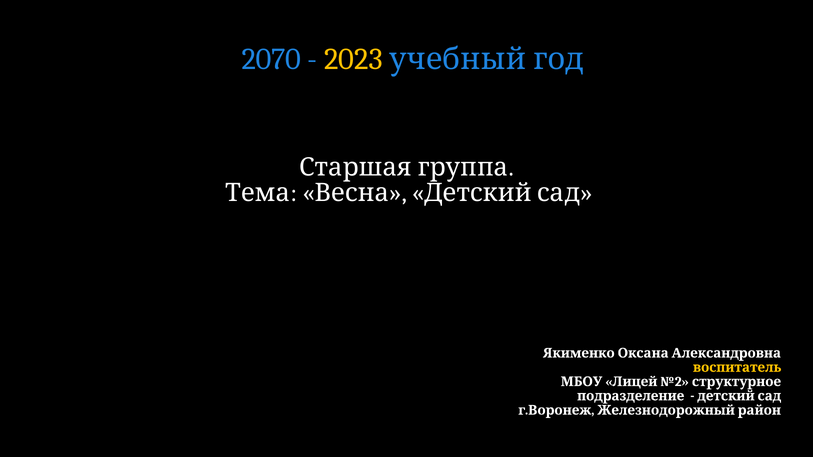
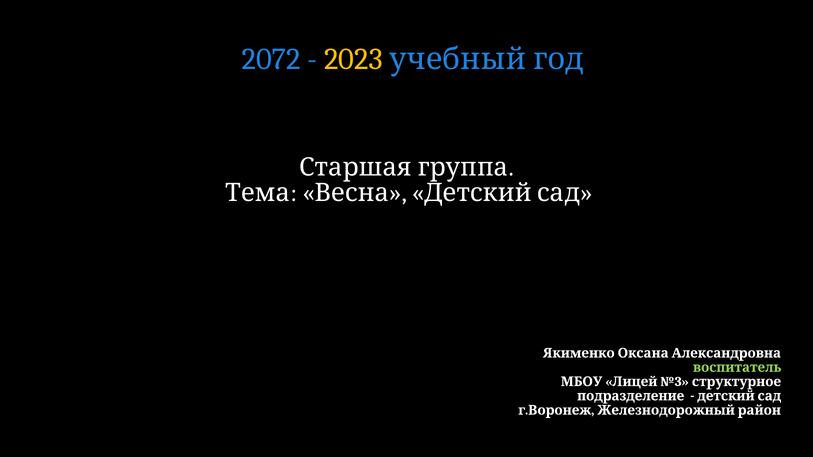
2070: 2070 -> 2072
воспитатель colour: yellow -> light green
№2: №2 -> №3
